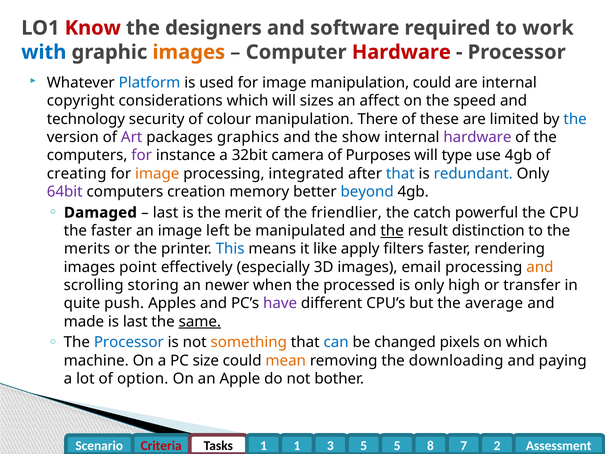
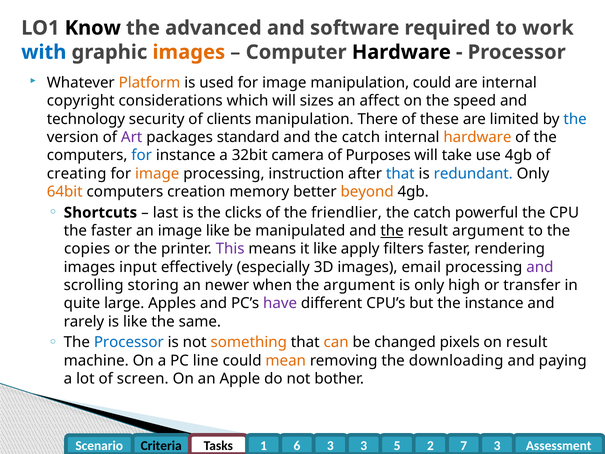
Know colour: red -> black
designers: designers -> advanced
Hardware at (401, 52) colour: red -> black
Platform colour: blue -> orange
colour: colour -> clients
graphics: graphics -> standard
and the show: show -> catch
hardware at (477, 137) colour: purple -> orange
for at (142, 155) colour: purple -> blue
type: type -> take
integrated: integrated -> instruction
64bit colour: purple -> orange
beyond colour: blue -> orange
Damaged: Damaged -> Shortcuts
merit: merit -> clicks
image left: left -> like
result distinction: distinction -> argument
merits: merits -> copies
This colour: blue -> purple
point: point -> input
and at (540, 267) colour: orange -> purple
the processed: processed -> argument
push: push -> large
the average: average -> instance
made: made -> rarely
is last: last -> like
same underline: present -> none
can colour: blue -> orange
on which: which -> result
size: size -> line
option: option -> screen
1 1: 1 -> 6
3 5: 5 -> 3
8: 8 -> 2
7 2: 2 -> 3
Criteria colour: red -> black
